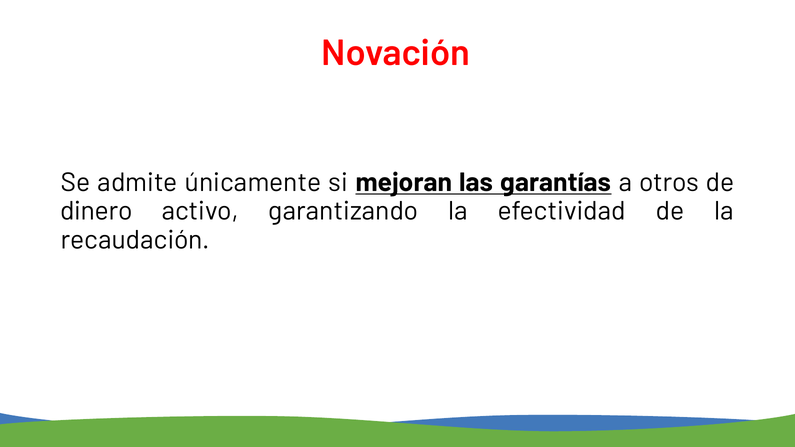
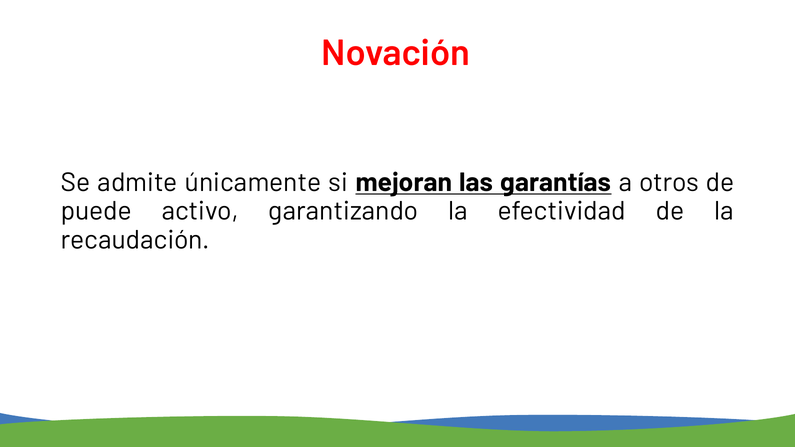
dinero: dinero -> puede
